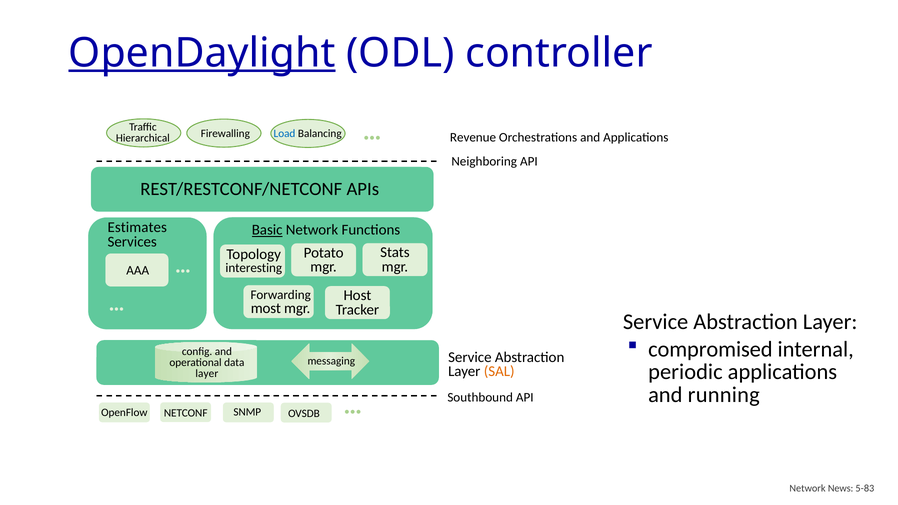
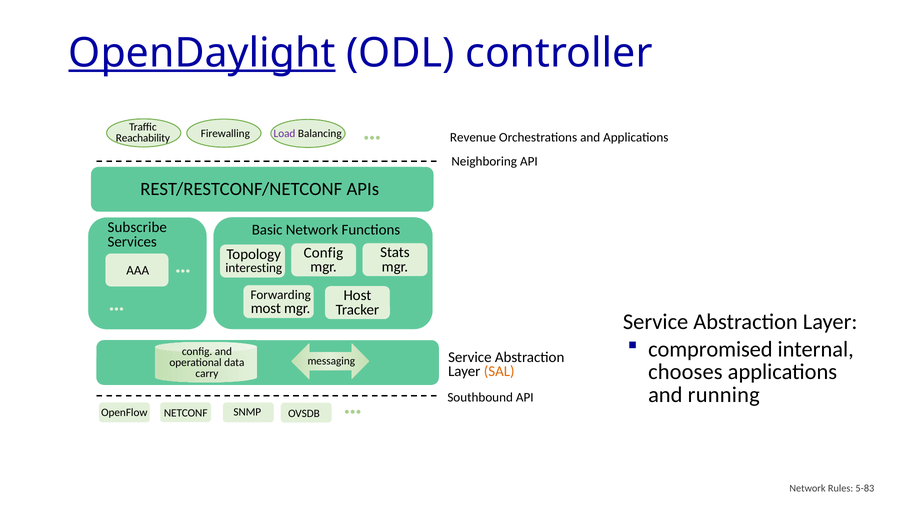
Load colour: blue -> purple
Hierarchical: Hierarchical -> Reachability
Estimates: Estimates -> Subscribe
Basic underline: present -> none
Potato at (324, 253): Potato -> Config
periodic: periodic -> chooses
layer at (207, 373): layer -> carry
News: News -> Rules
